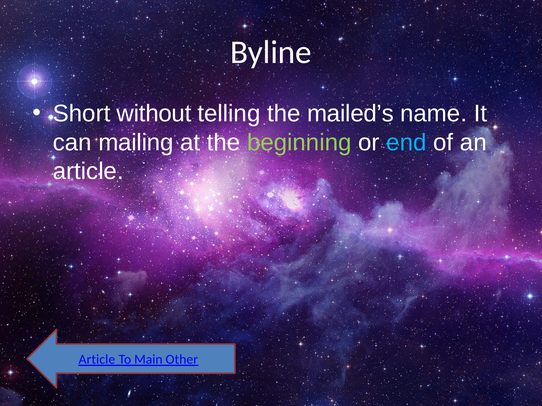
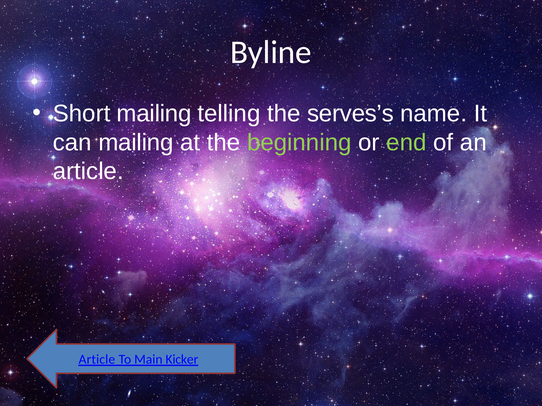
Short without: without -> mailing
mailed’s: mailed’s -> serves’s
end colour: light blue -> light green
Other: Other -> Kicker
